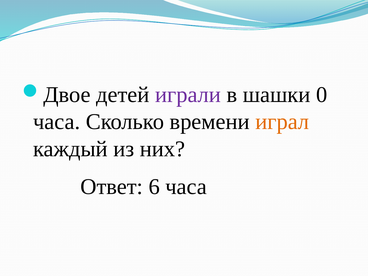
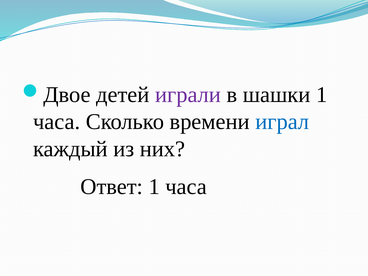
шашки 0: 0 -> 1
играл colour: orange -> blue
Ответ 6: 6 -> 1
